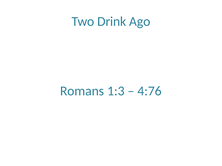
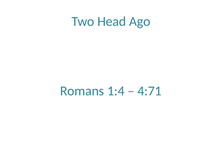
Drink: Drink -> Head
1:3: 1:3 -> 1:4
4:76: 4:76 -> 4:71
